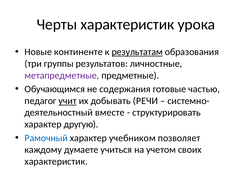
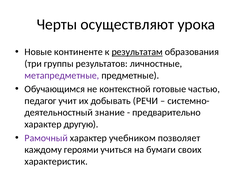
Черты характеристик: характеристик -> осуществляют
содержания: содержания -> контекстной
учит underline: present -> none
вместе: вместе -> знание
структурировать: структурировать -> предварительно
Рамочный colour: blue -> purple
думаете: думаете -> героями
учетом: учетом -> бумаги
